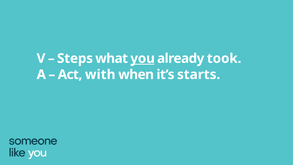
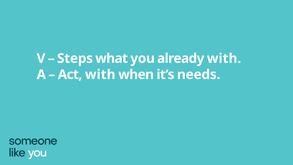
you underline: present -> none
already took: took -> with
starts: starts -> needs
